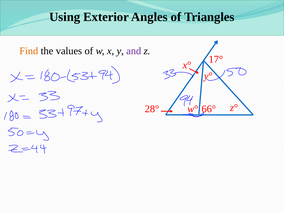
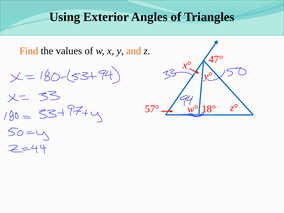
and colour: purple -> orange
17°: 17° -> 47°
28°: 28° -> 57°
66°: 66° -> 18°
